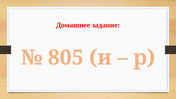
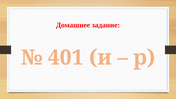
805: 805 -> 401
